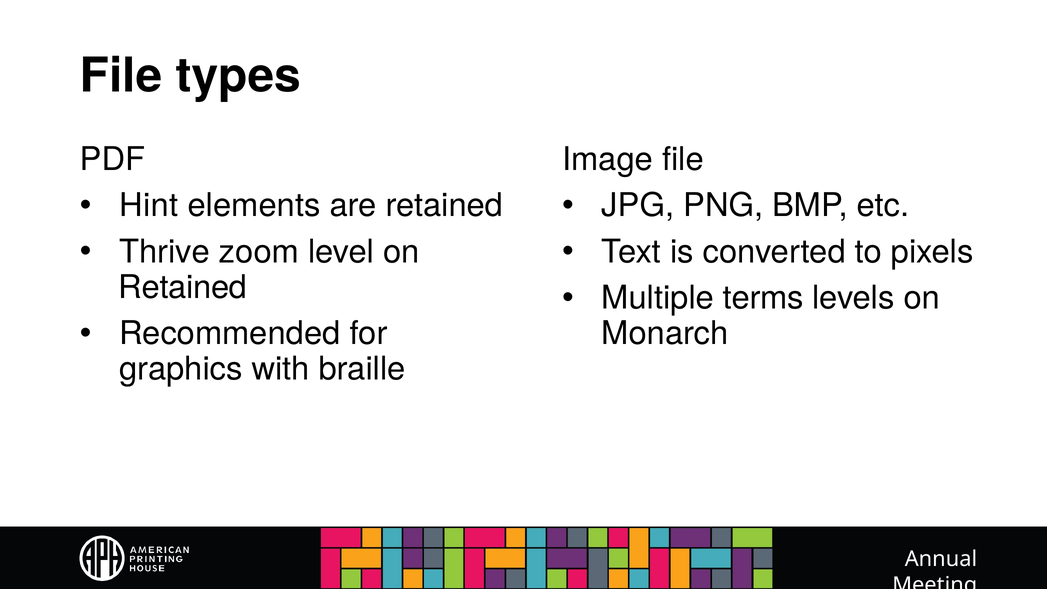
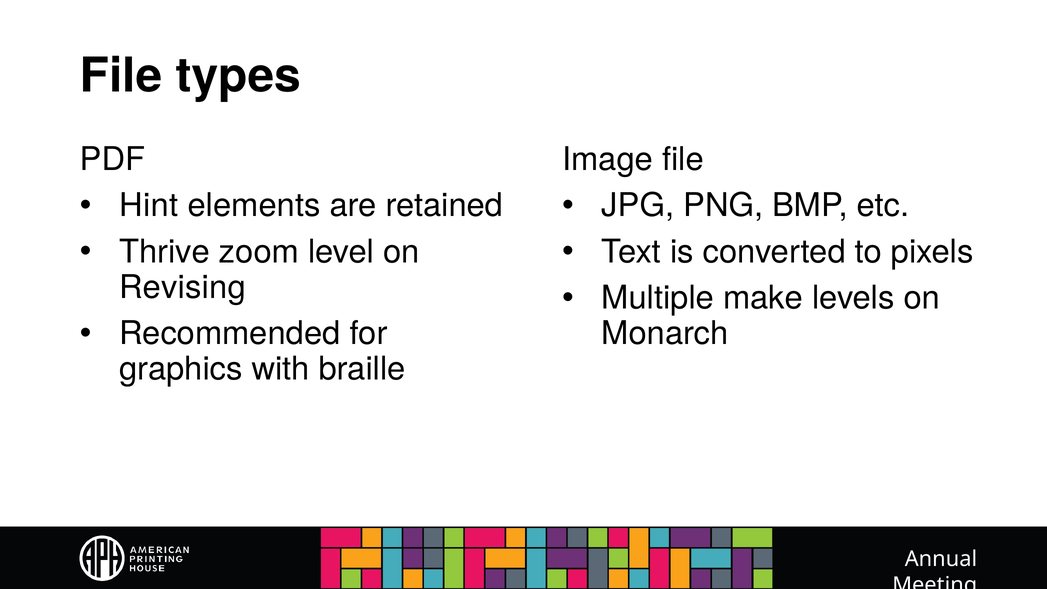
Retained at (183, 287): Retained -> Revising
terms: terms -> make
